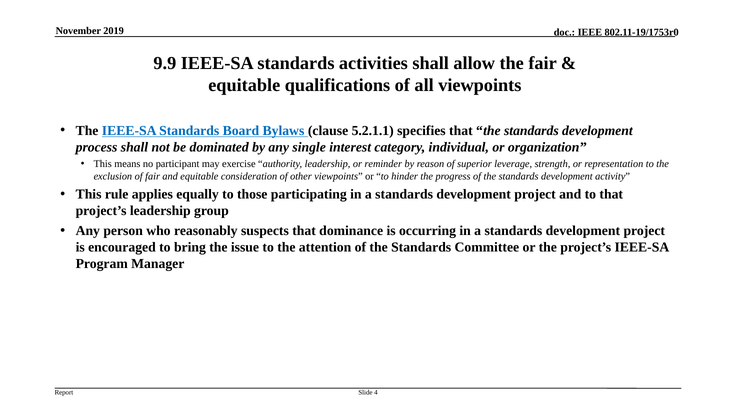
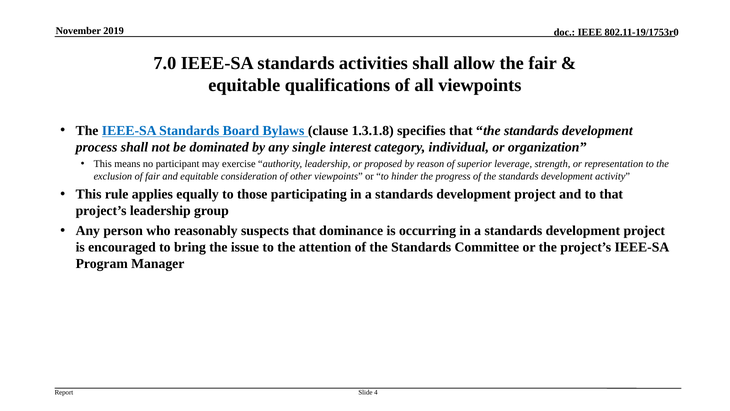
9.9: 9.9 -> 7.0
5.2.1.1: 5.2.1.1 -> 1.3.1.8
reminder: reminder -> proposed
